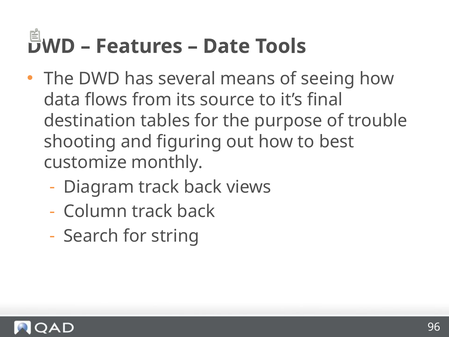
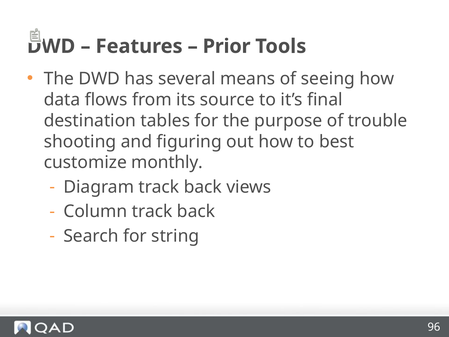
Date: Date -> Prior
